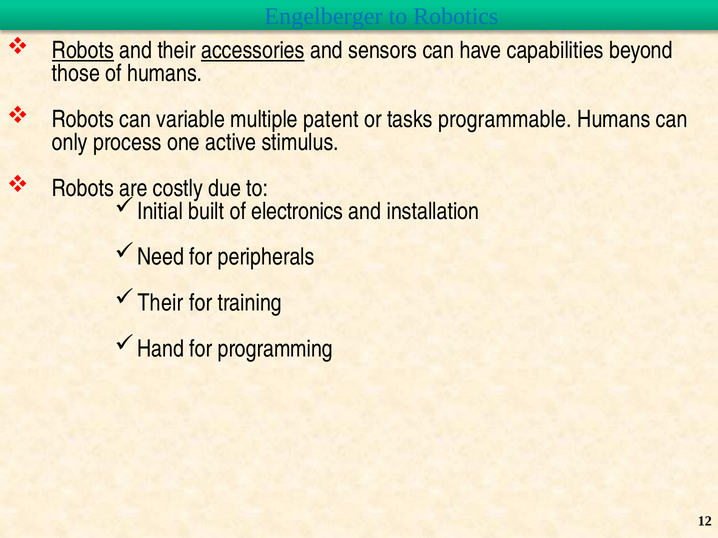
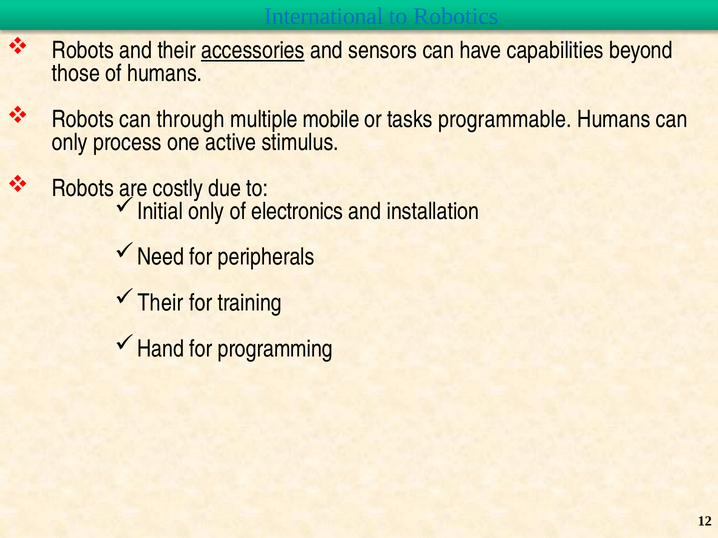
Engelberger: Engelberger -> International
Robots at (83, 51) underline: present -> none
variable: variable -> through
patent: patent -> mobile
Initial built: built -> only
